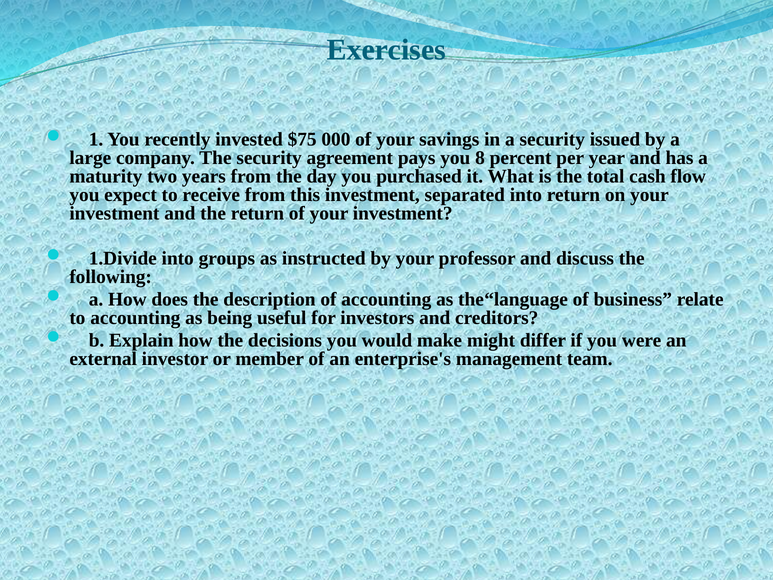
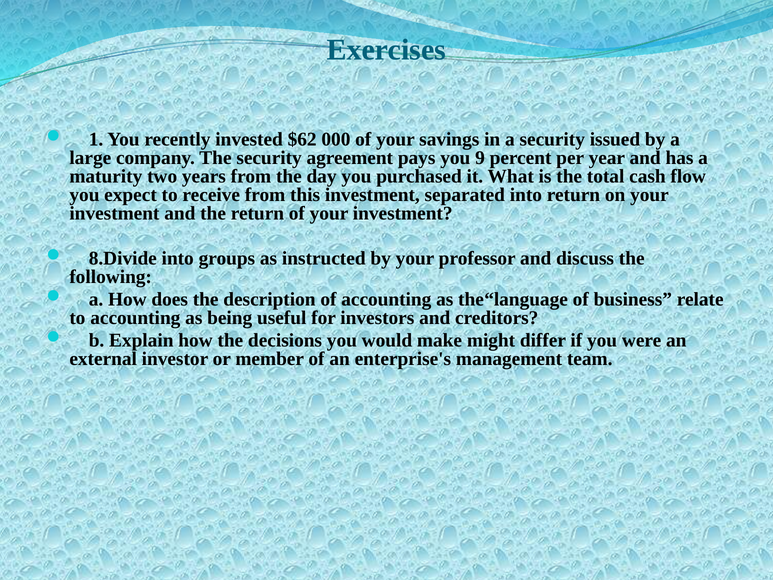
$75: $75 -> $62
8: 8 -> 9
1.Divide: 1.Divide -> 8.Divide
